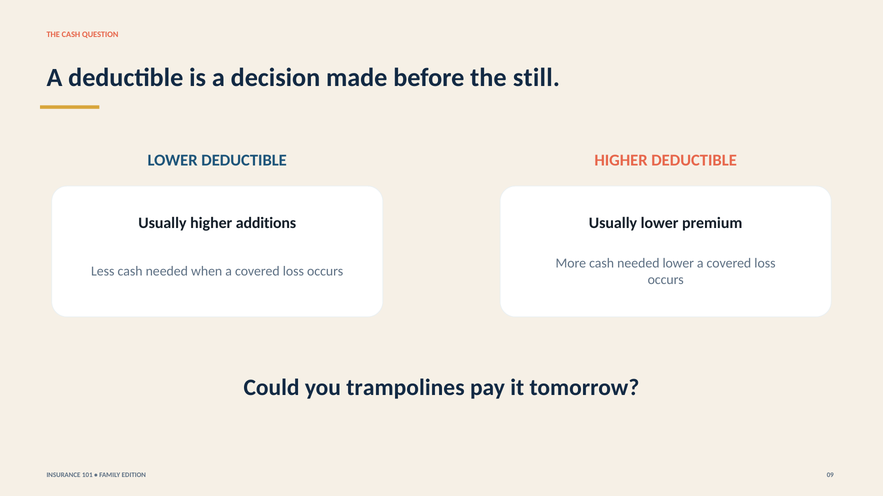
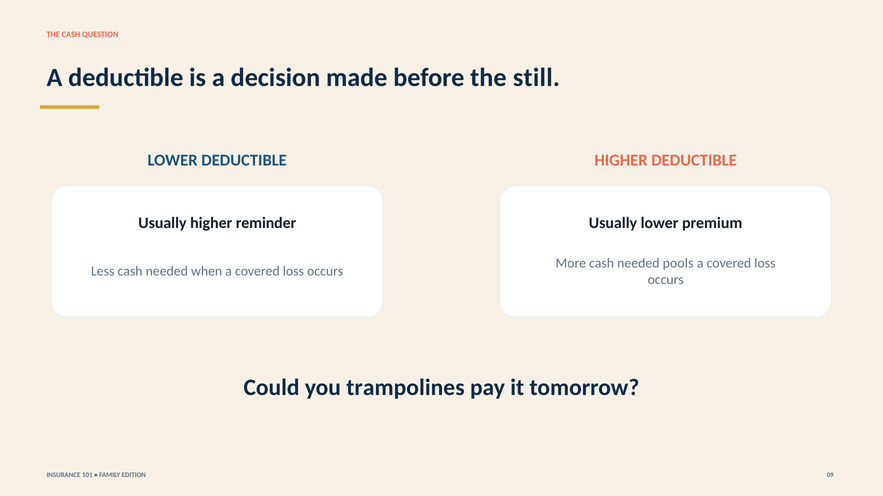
additions: additions -> reminder
needed lower: lower -> pools
